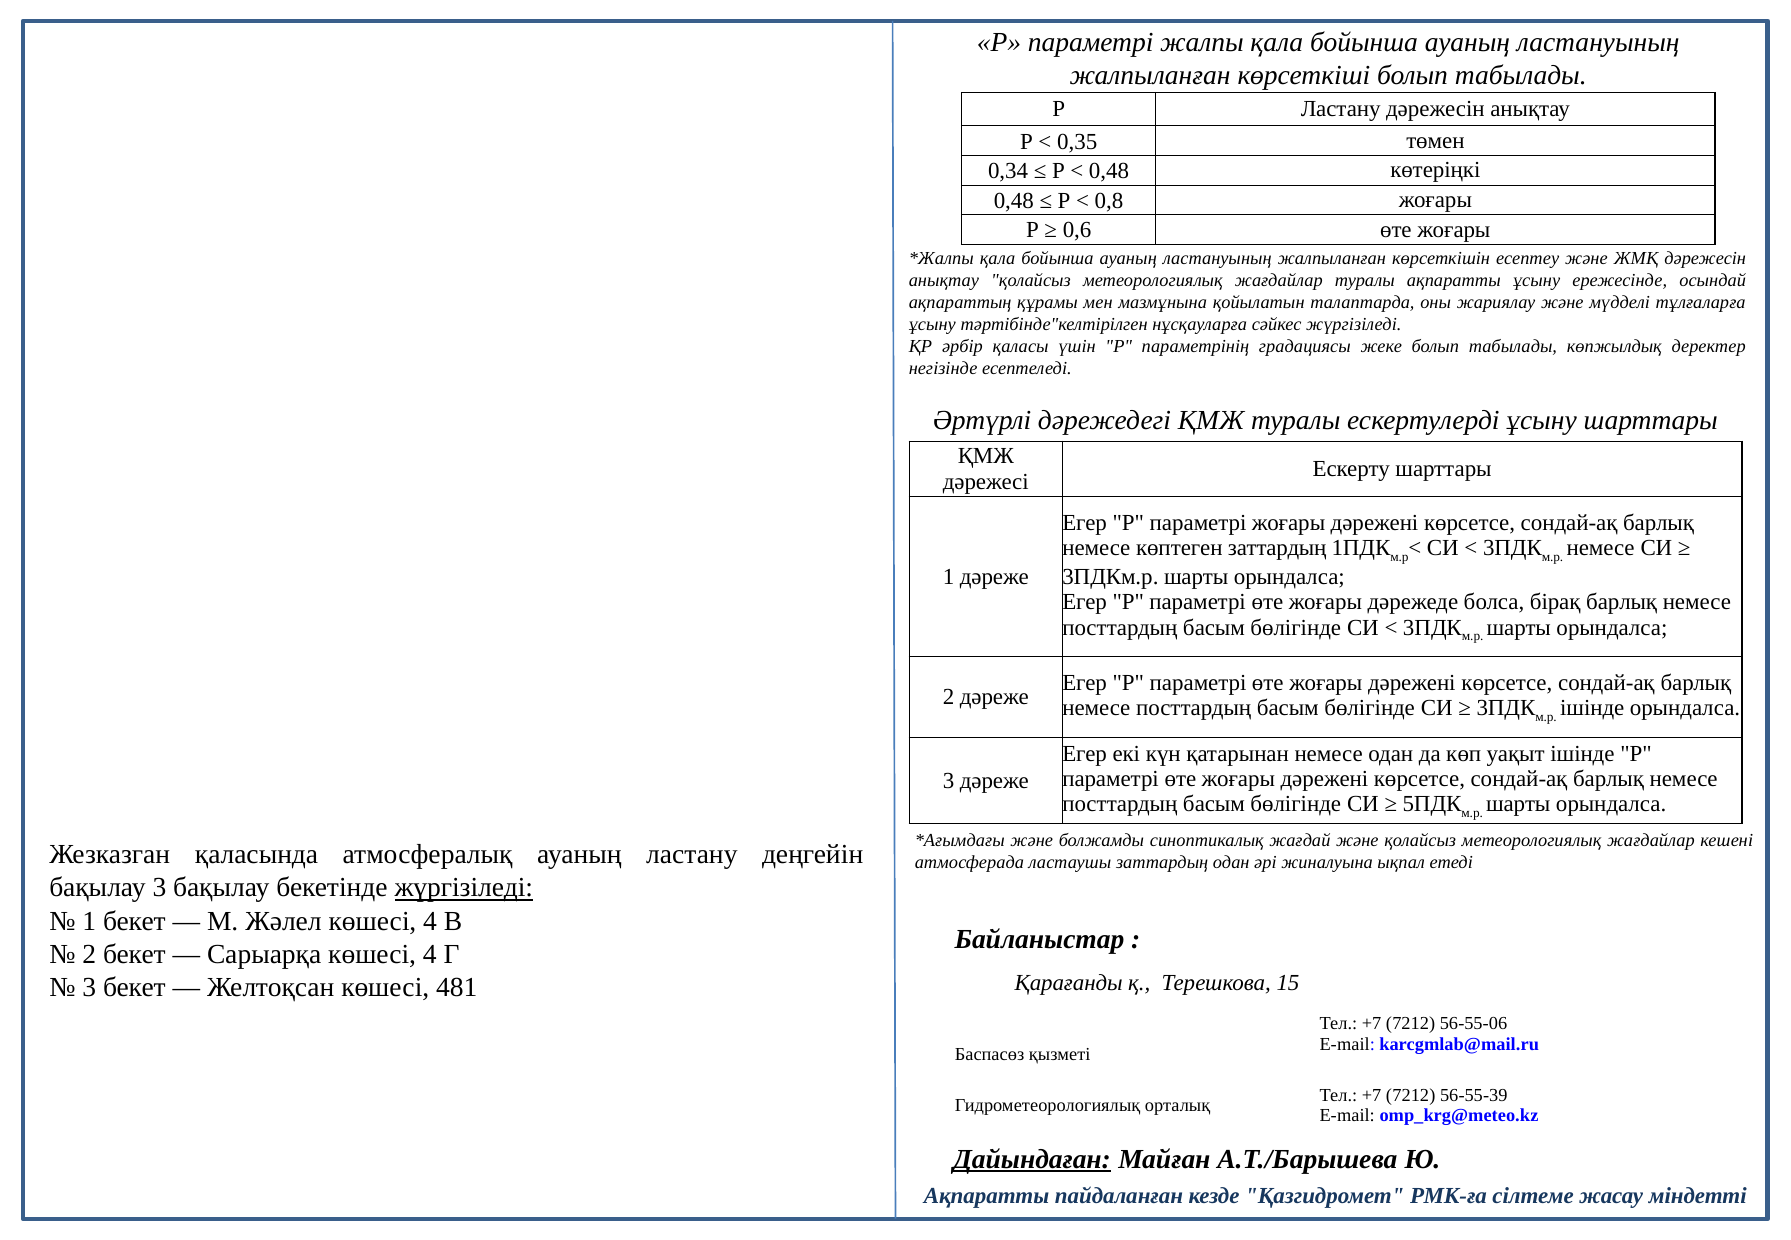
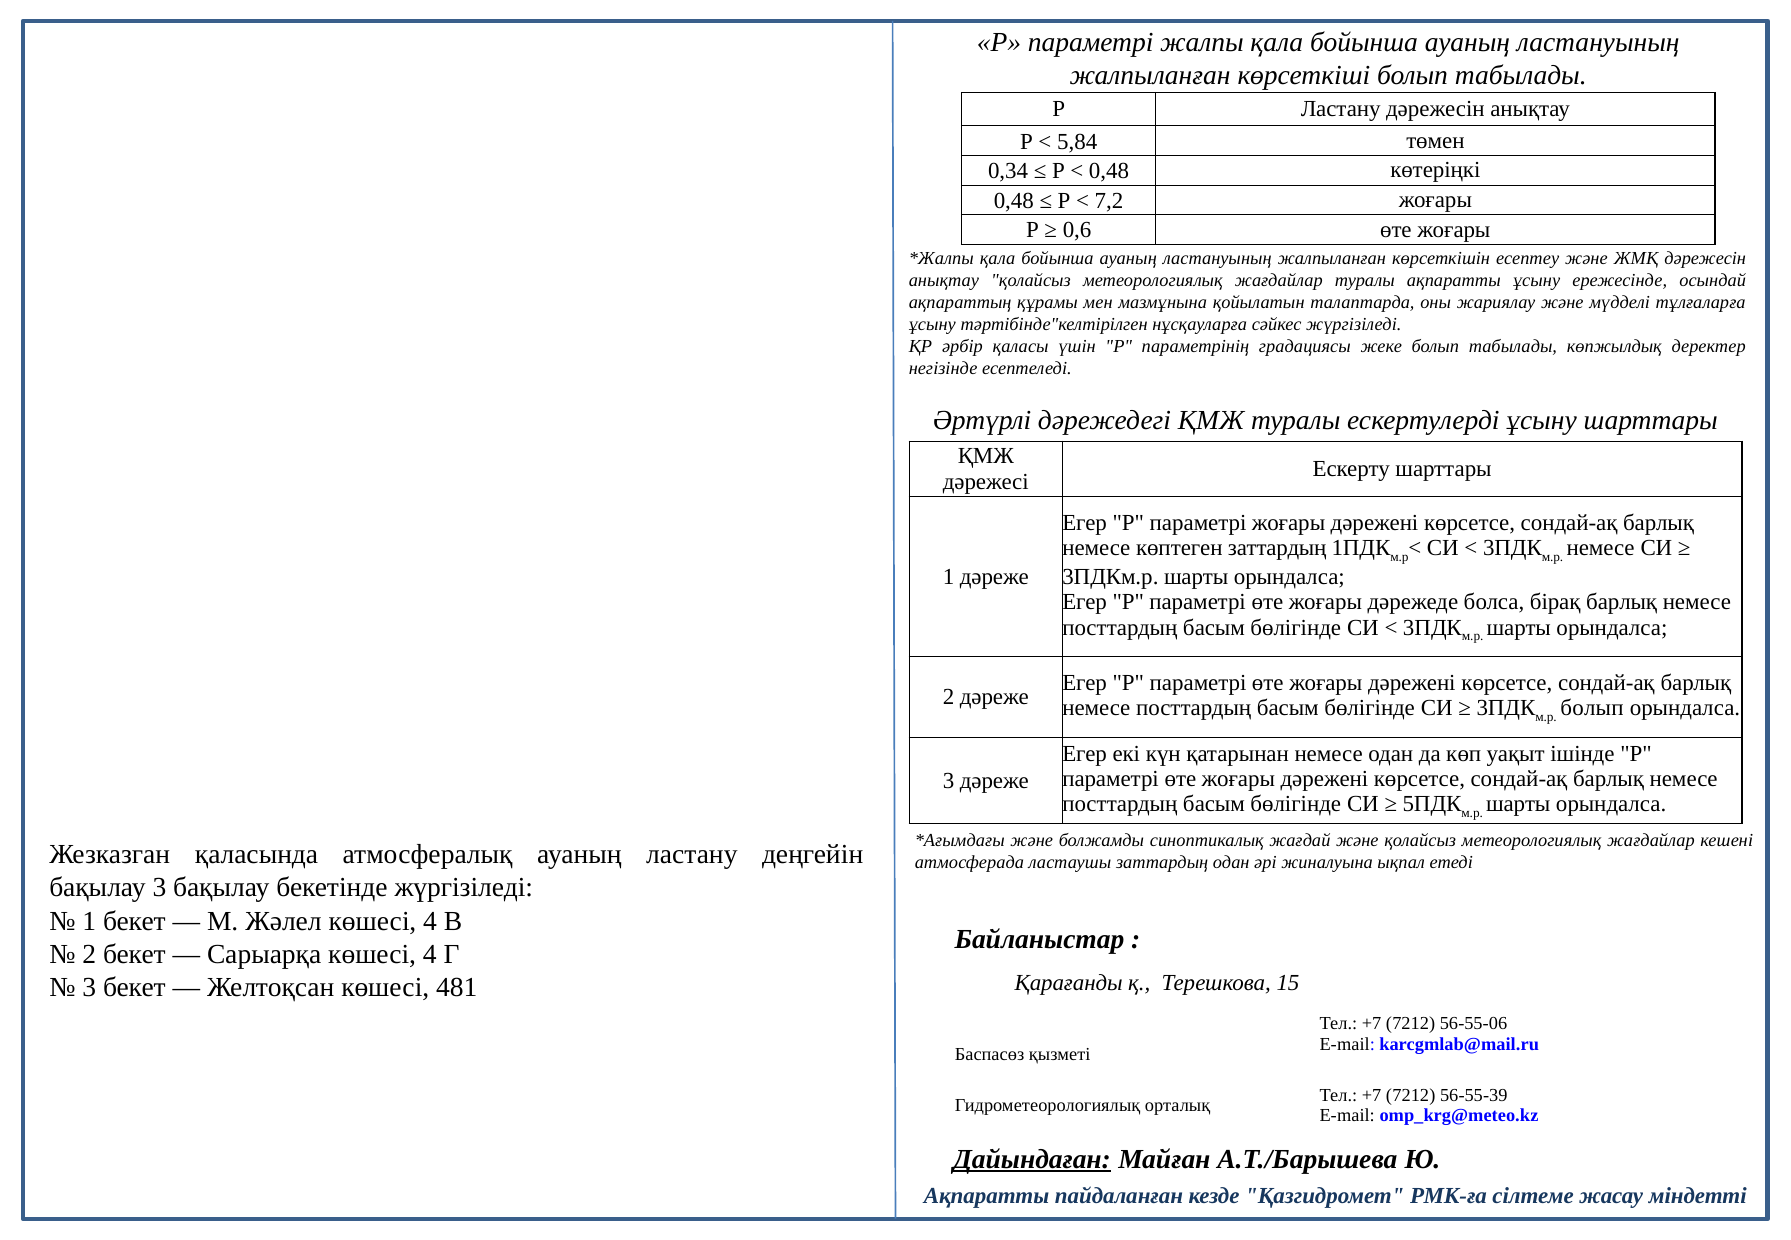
0,35: 0,35 -> 5,84
0,8: 0,8 -> 7,2
ішінде at (1592, 708): ішінде -> болып
жүргізіледі at (464, 888) underline: present -> none
